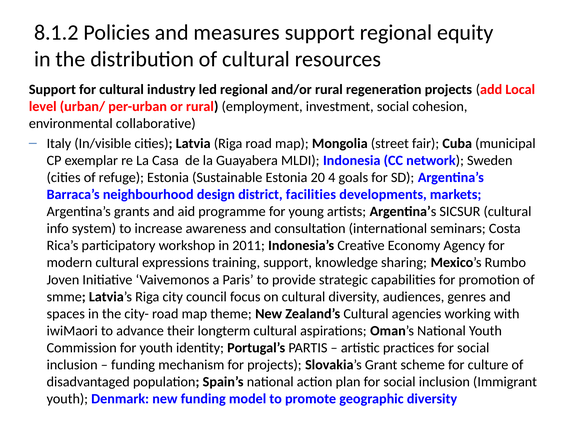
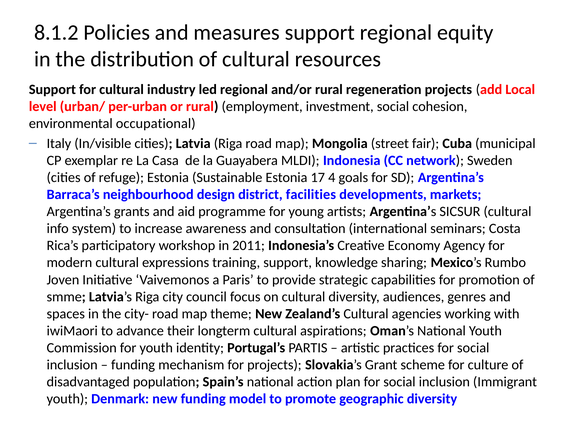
collaborative: collaborative -> occupational
20: 20 -> 17
